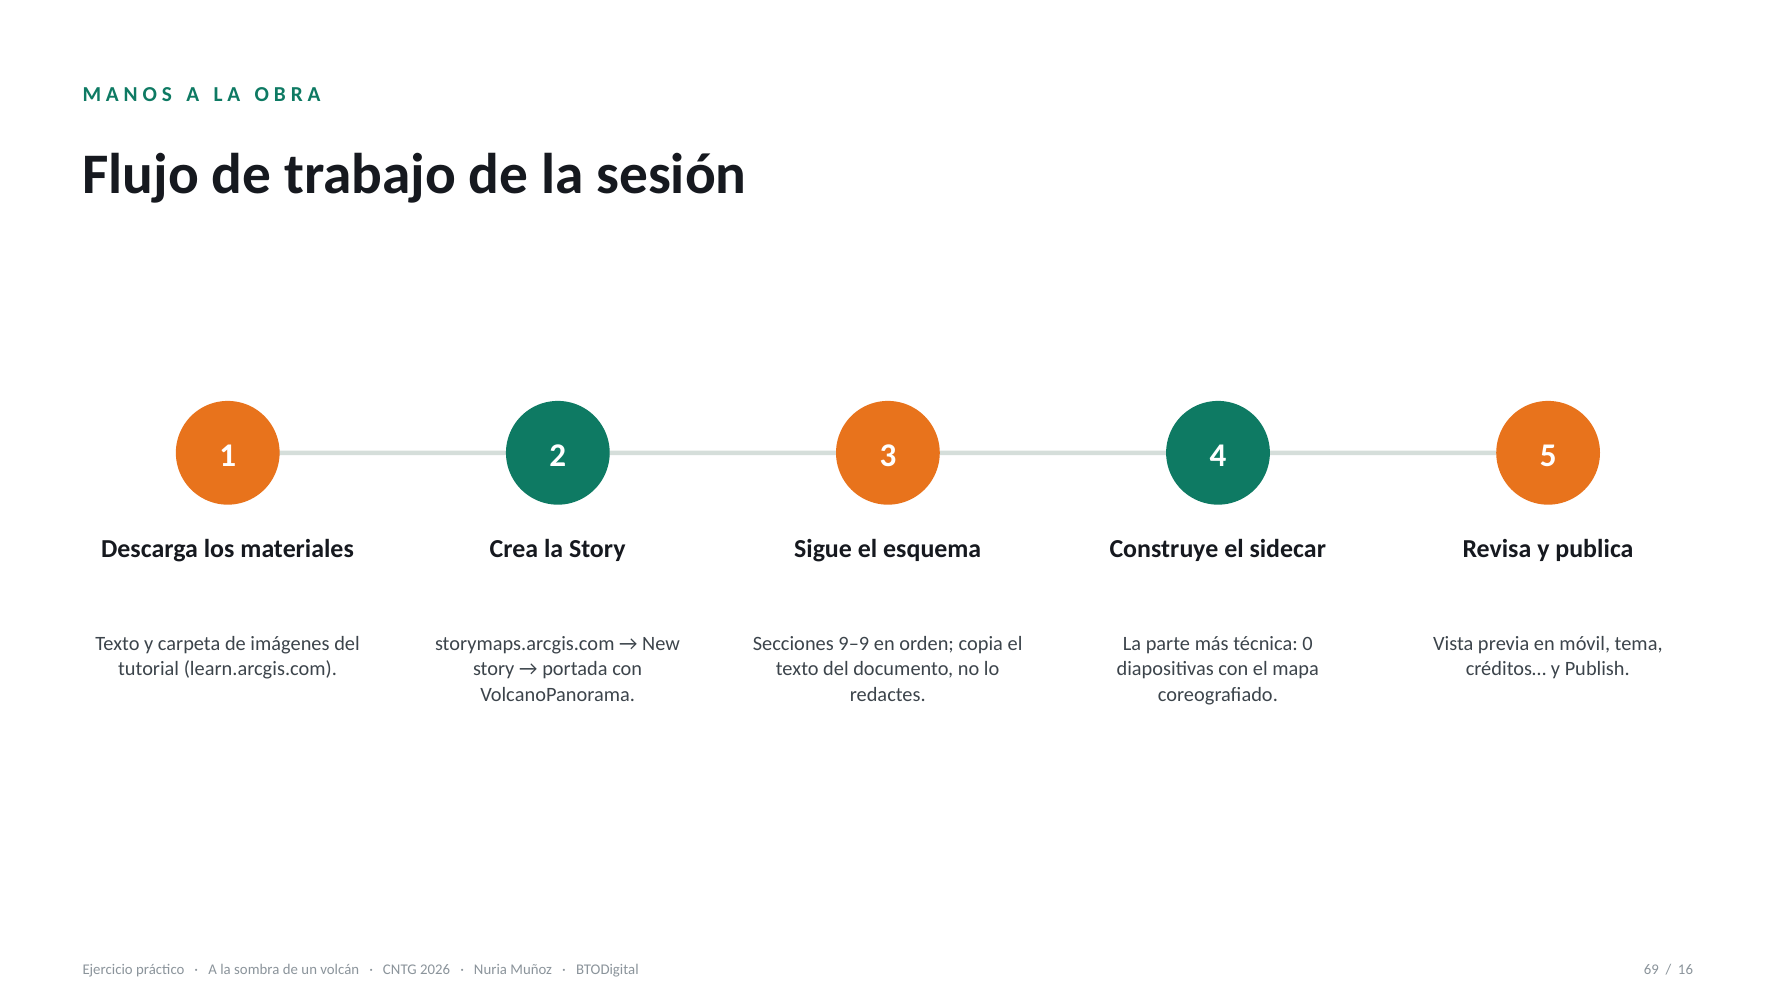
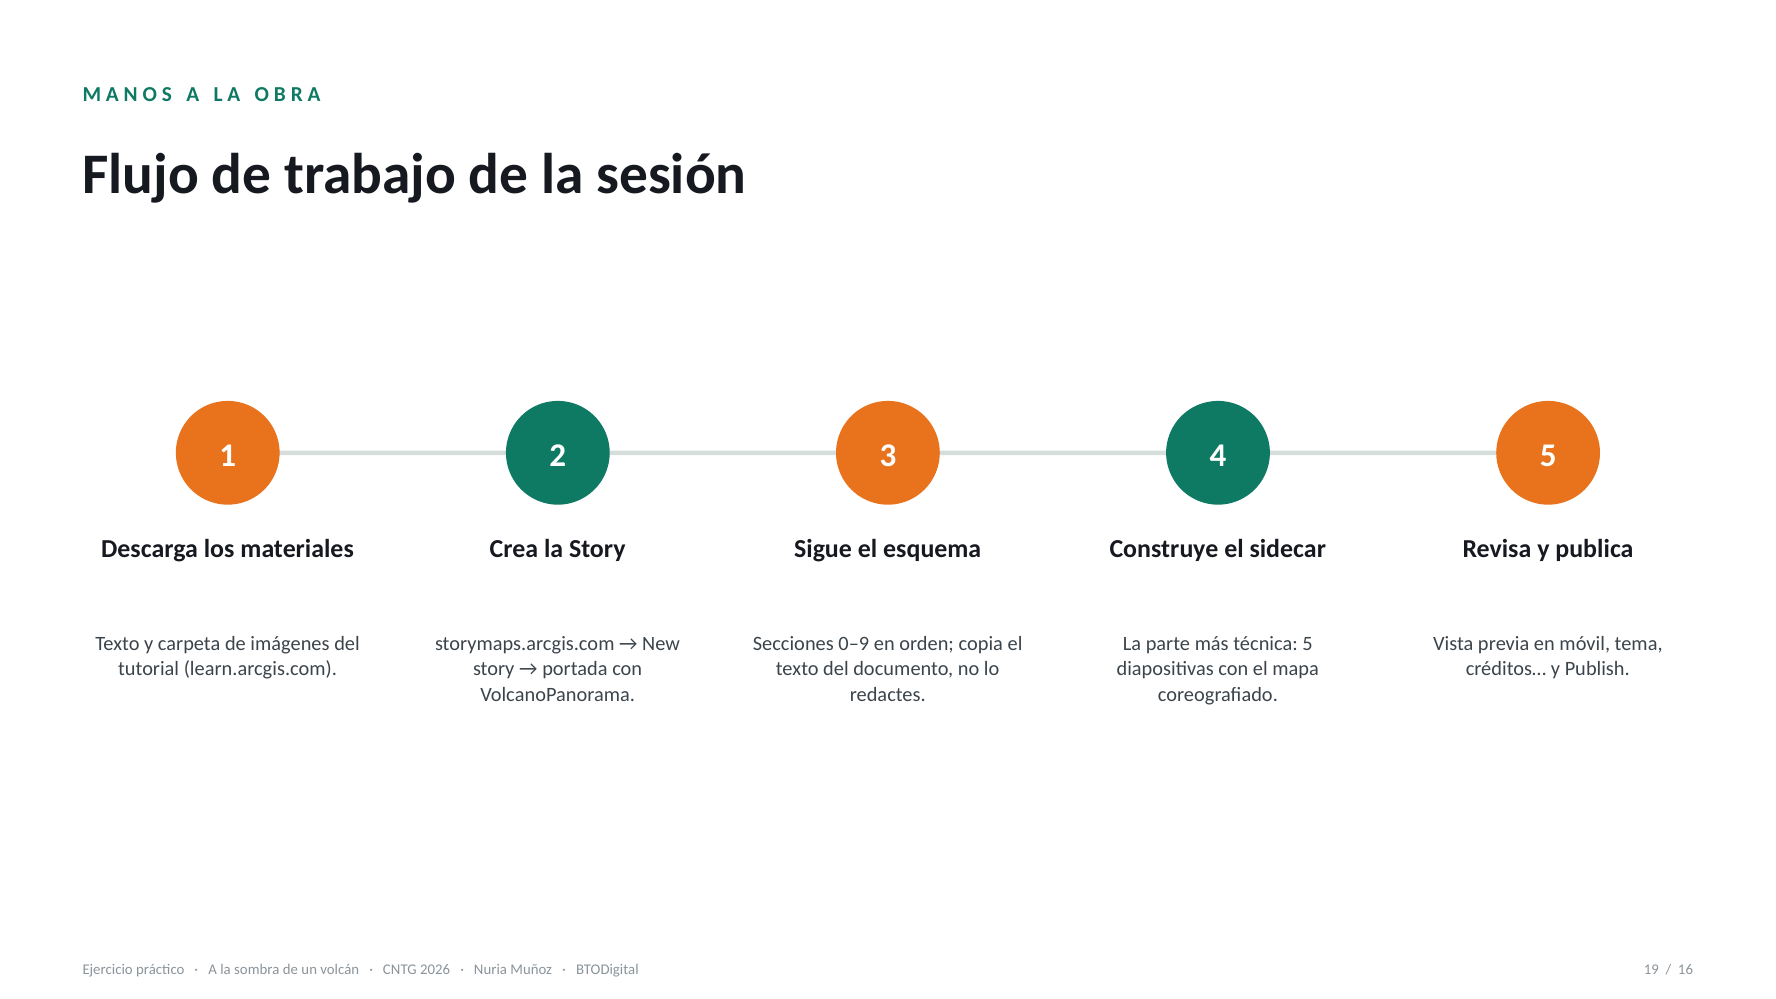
9–9: 9–9 -> 0–9
técnica 0: 0 -> 5
69: 69 -> 19
